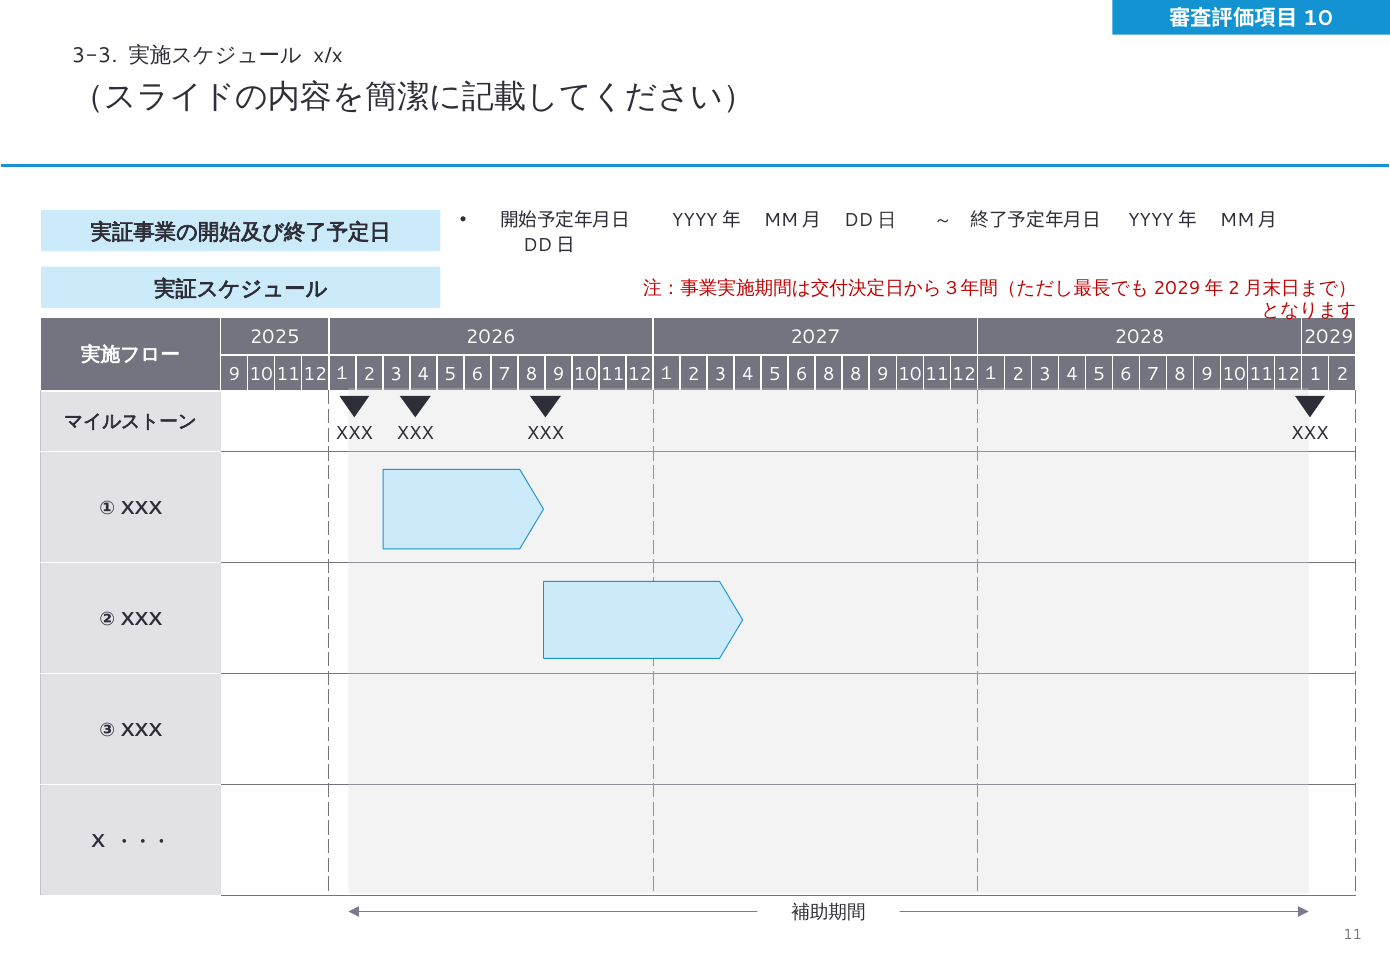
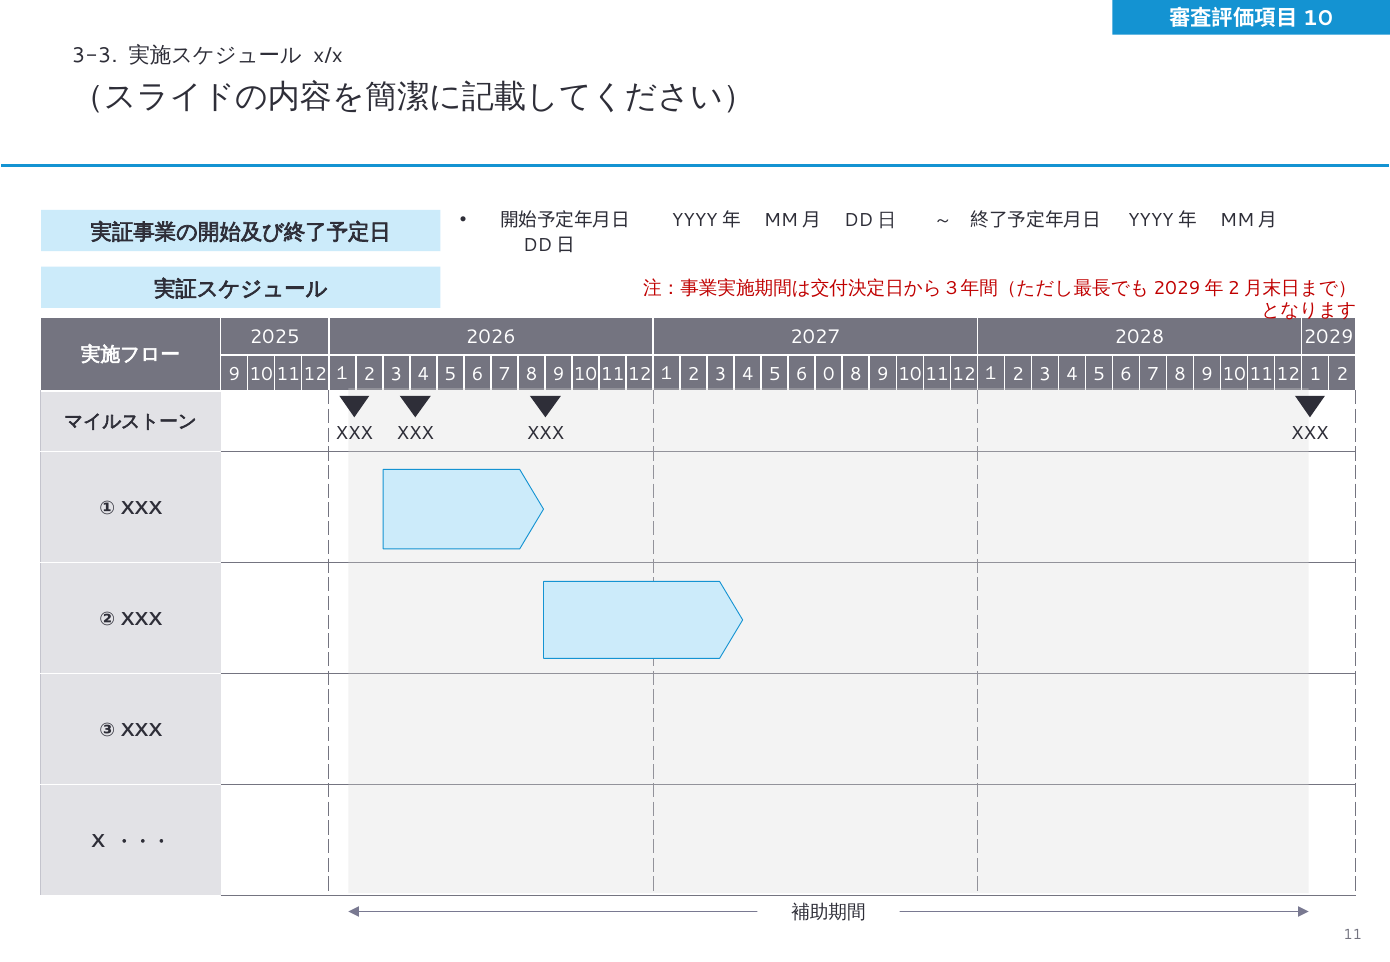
6 8: 8 -> 0
